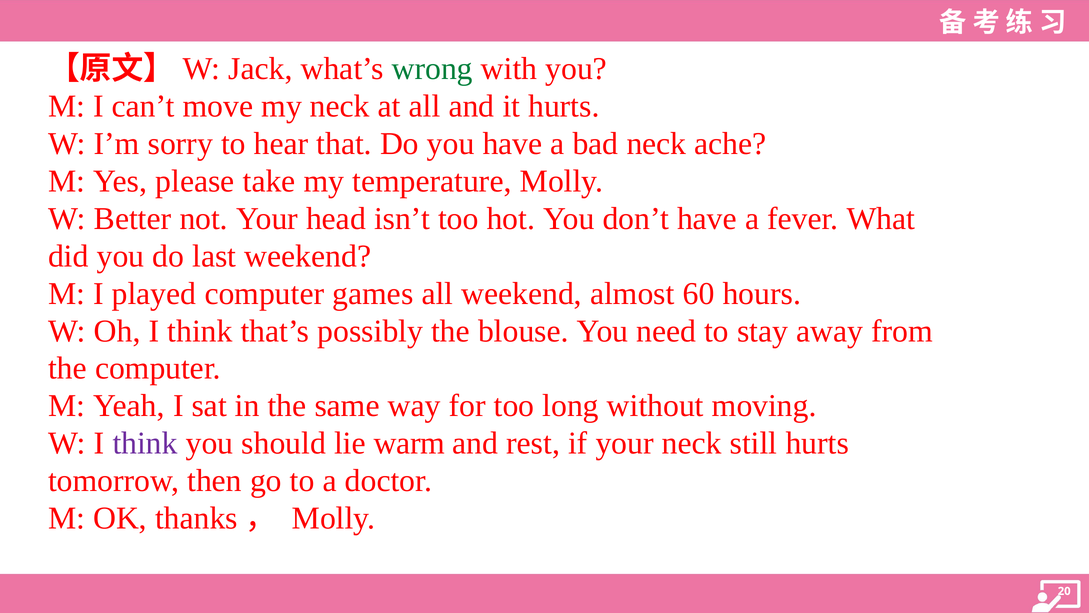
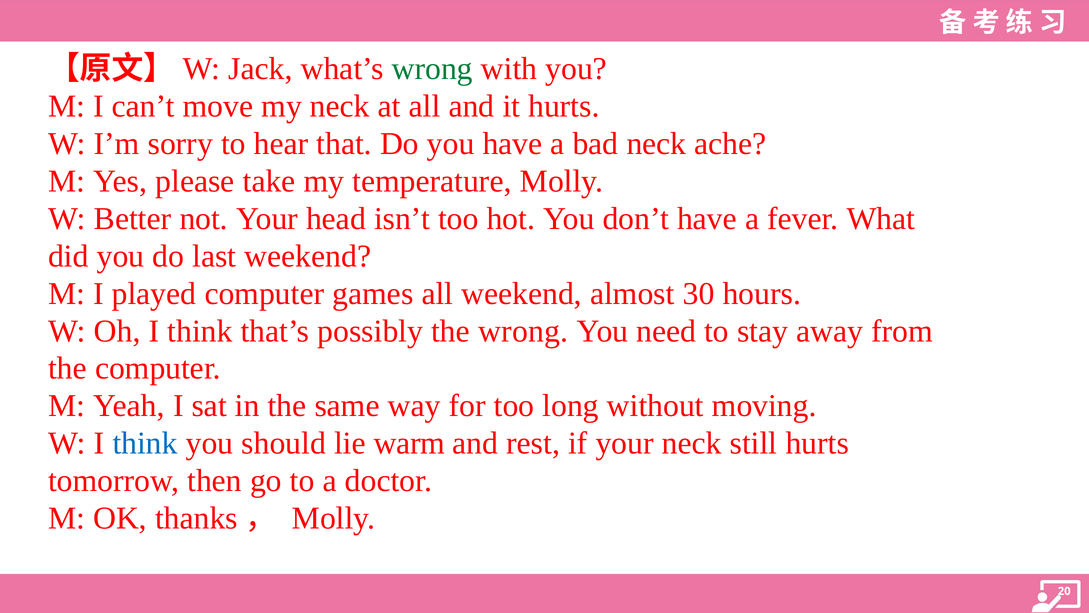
60: 60 -> 30
the blouse: blouse -> wrong
think at (145, 443) colour: purple -> blue
